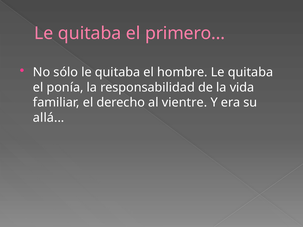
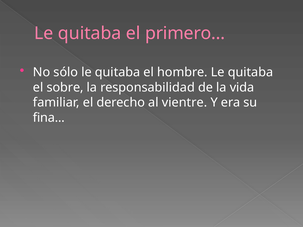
ponía: ponía -> sobre
allá: allá -> fina
